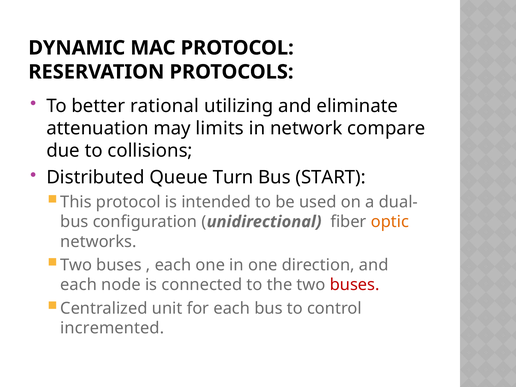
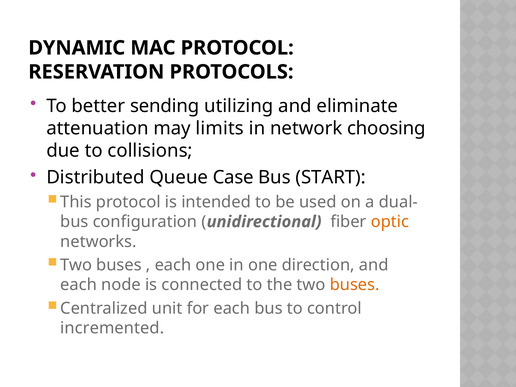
rational: rational -> sending
compare: compare -> choosing
Turn: Turn -> Case
buses at (355, 285) colour: red -> orange
